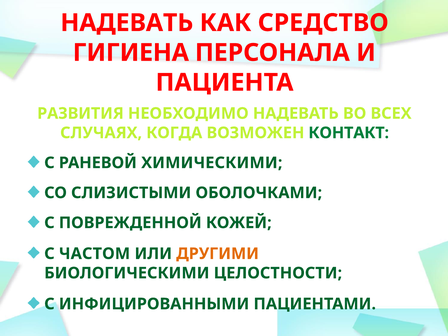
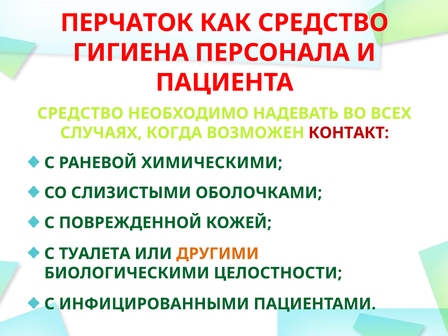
НАДЕВАТЬ at (127, 23): НАДЕВАТЬ -> ПЕРЧАТОК
РАЗВИТИЯ at (80, 113): РАЗВИТИЯ -> СРЕДСТВО
КОНТАКТ colour: green -> red
ЧАСТОМ: ЧАСТОМ -> ТУАЛЕТА
